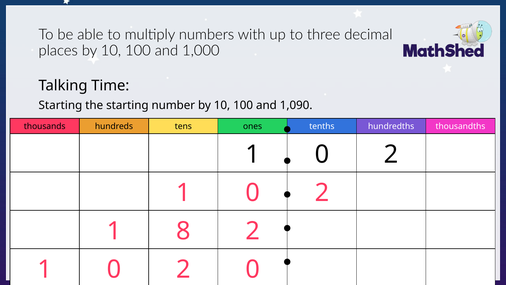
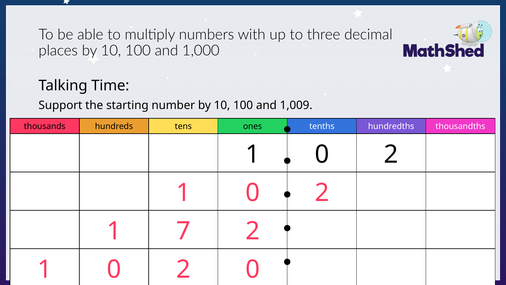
Starting at (60, 105): Starting -> Support
1,090: 1,090 -> 1,009
8: 8 -> 7
